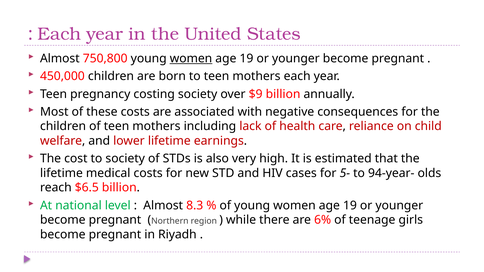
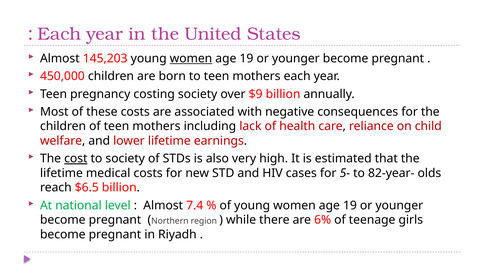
750,800: 750,800 -> 145,203
cost underline: none -> present
94-year-: 94-year- -> 82-year-
8.3: 8.3 -> 7.4
